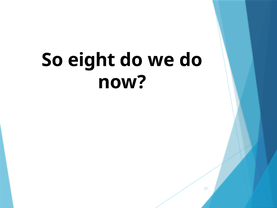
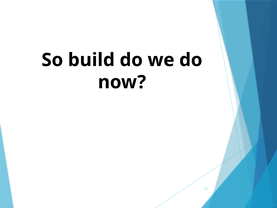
eight: eight -> build
